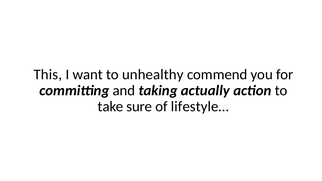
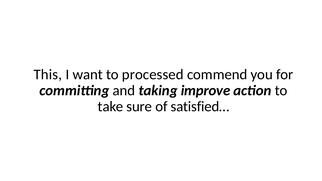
unhealthy: unhealthy -> processed
actually: actually -> improve
lifestyle…: lifestyle… -> satisfied…
